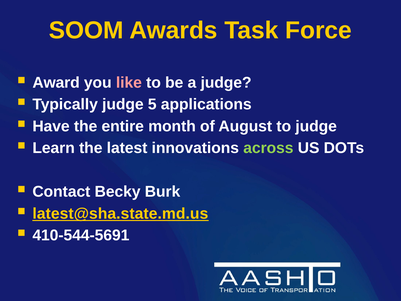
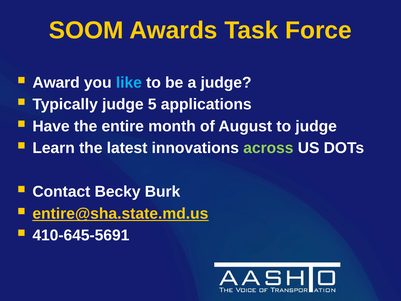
like colour: pink -> light blue
latest@sha.state.md.us: latest@sha.state.md.us -> entire@sha.state.md.us
410-544-5691: 410-544-5691 -> 410-645-5691
